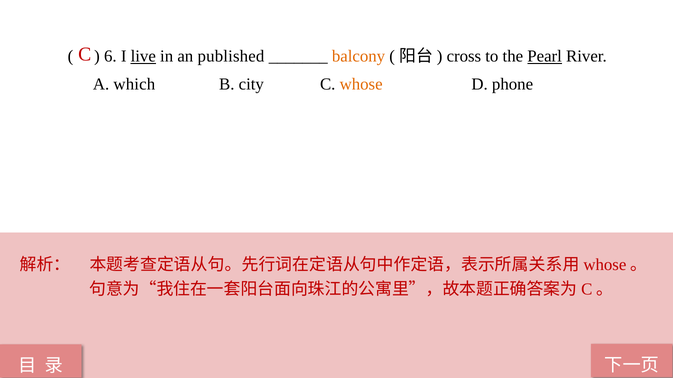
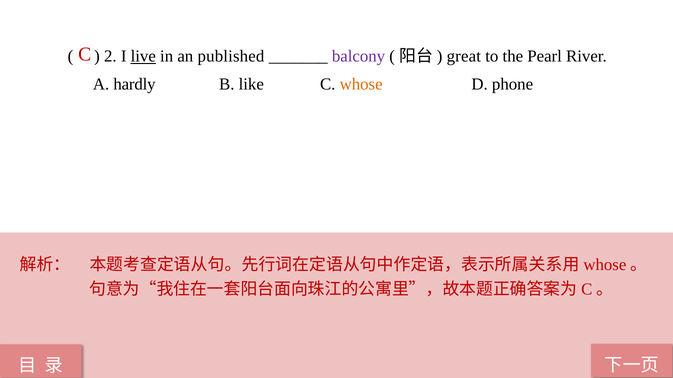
6: 6 -> 2
balcony colour: orange -> purple
cross: cross -> great
Pearl underline: present -> none
which: which -> hardly
city: city -> like
